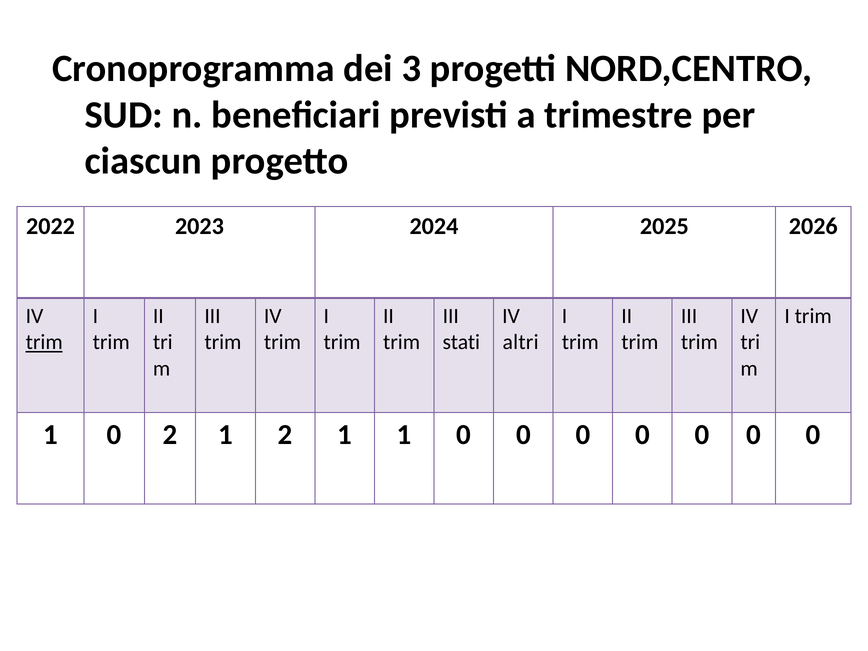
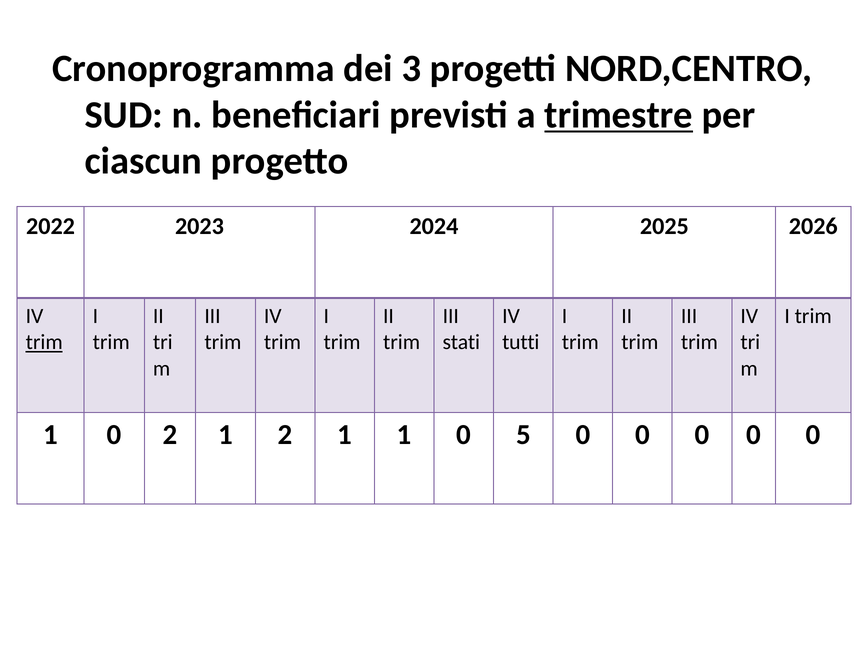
trimestre underline: none -> present
altri: altri -> tutti
1 0 0: 0 -> 5
